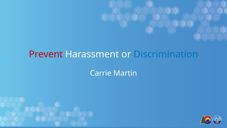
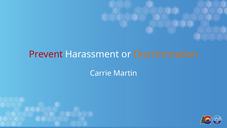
Discrimination colour: blue -> orange
